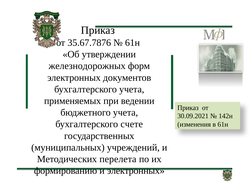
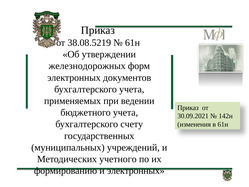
35.67.7876: 35.67.7876 -> 38.08.5219
счете: счете -> счету
перелета: перелета -> учетного
